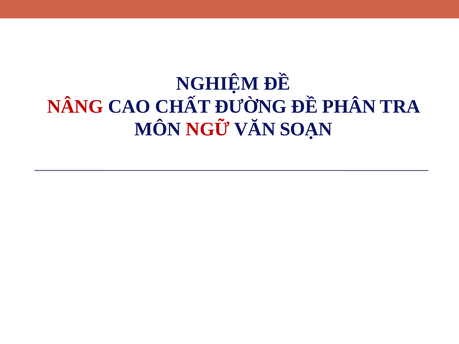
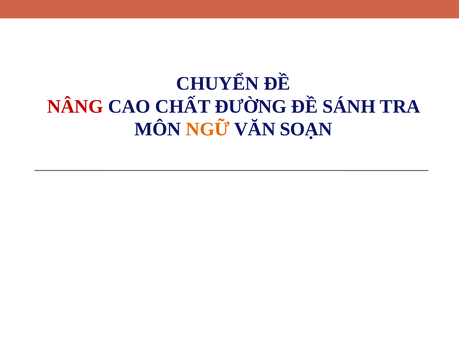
NGHIỆM: NGHIỆM -> CHUYỂN
PHÂN: PHÂN -> SÁNH
NGỮ colour: red -> orange
